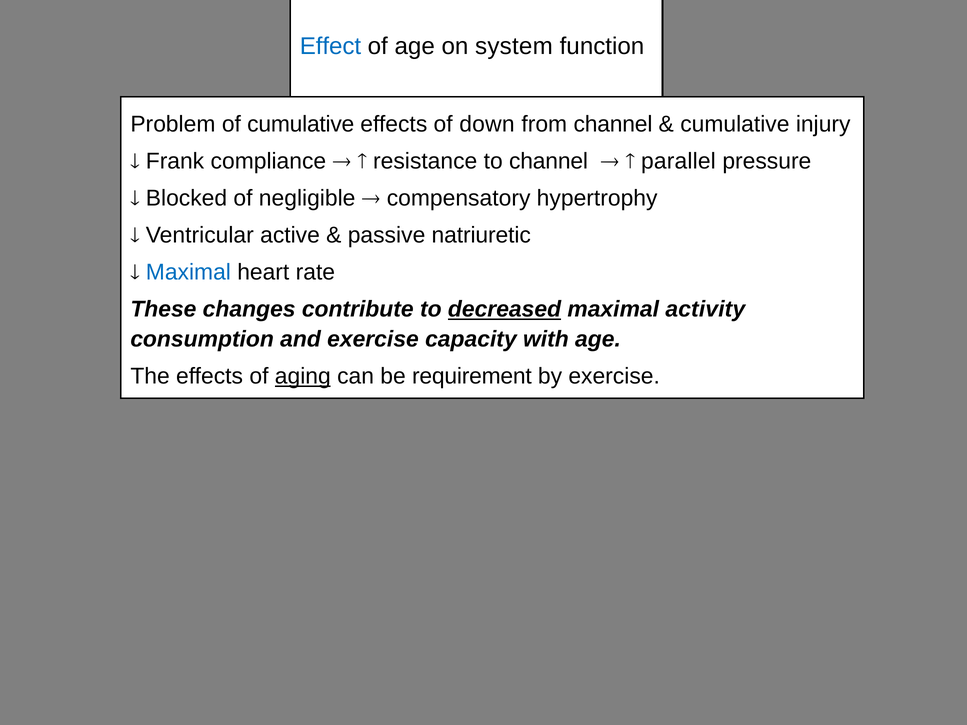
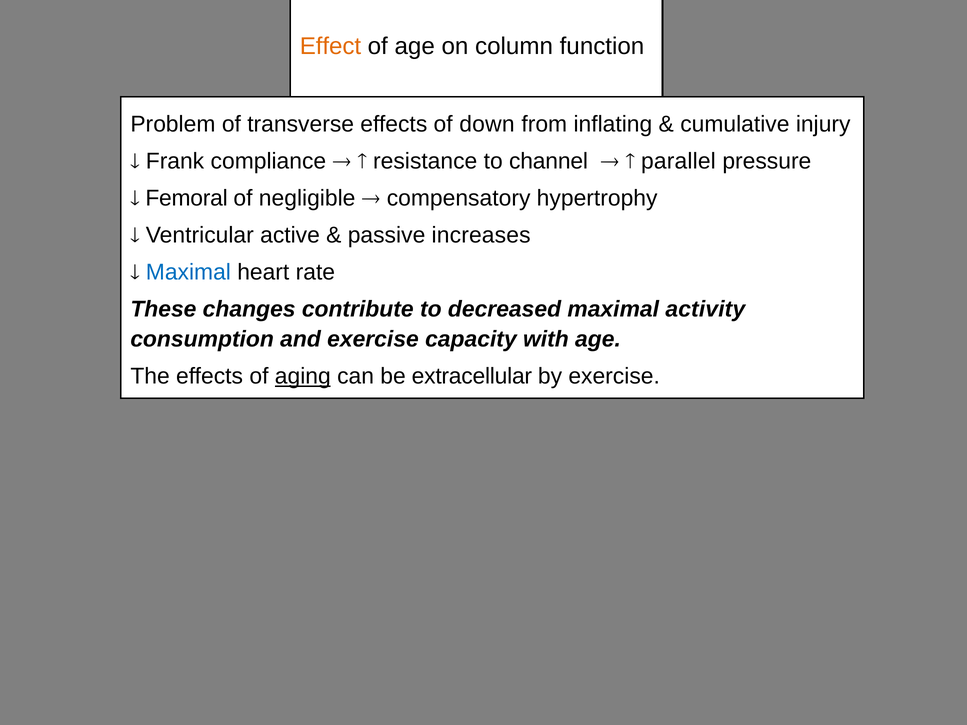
Effect colour: blue -> orange
system: system -> column
of cumulative: cumulative -> transverse
from channel: channel -> inflating
Blocked: Blocked -> Femoral
natriuretic: natriuretic -> increases
decreased underline: present -> none
requirement: requirement -> extracellular
